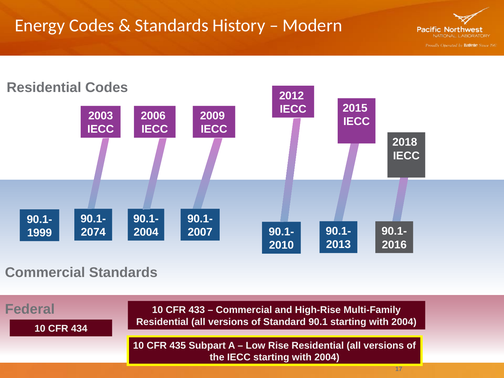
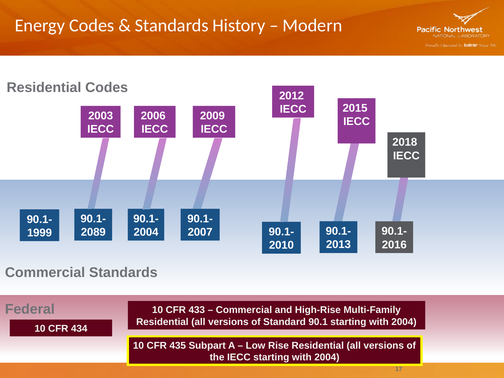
2074: 2074 -> 2089
